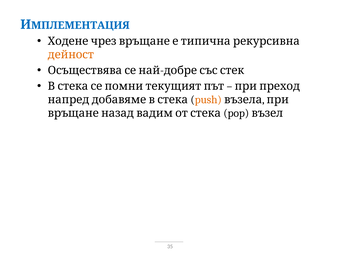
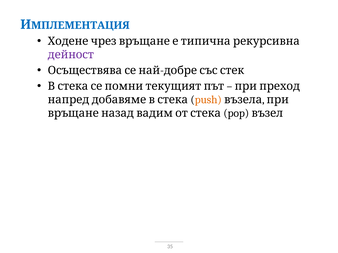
дейност colour: orange -> purple
